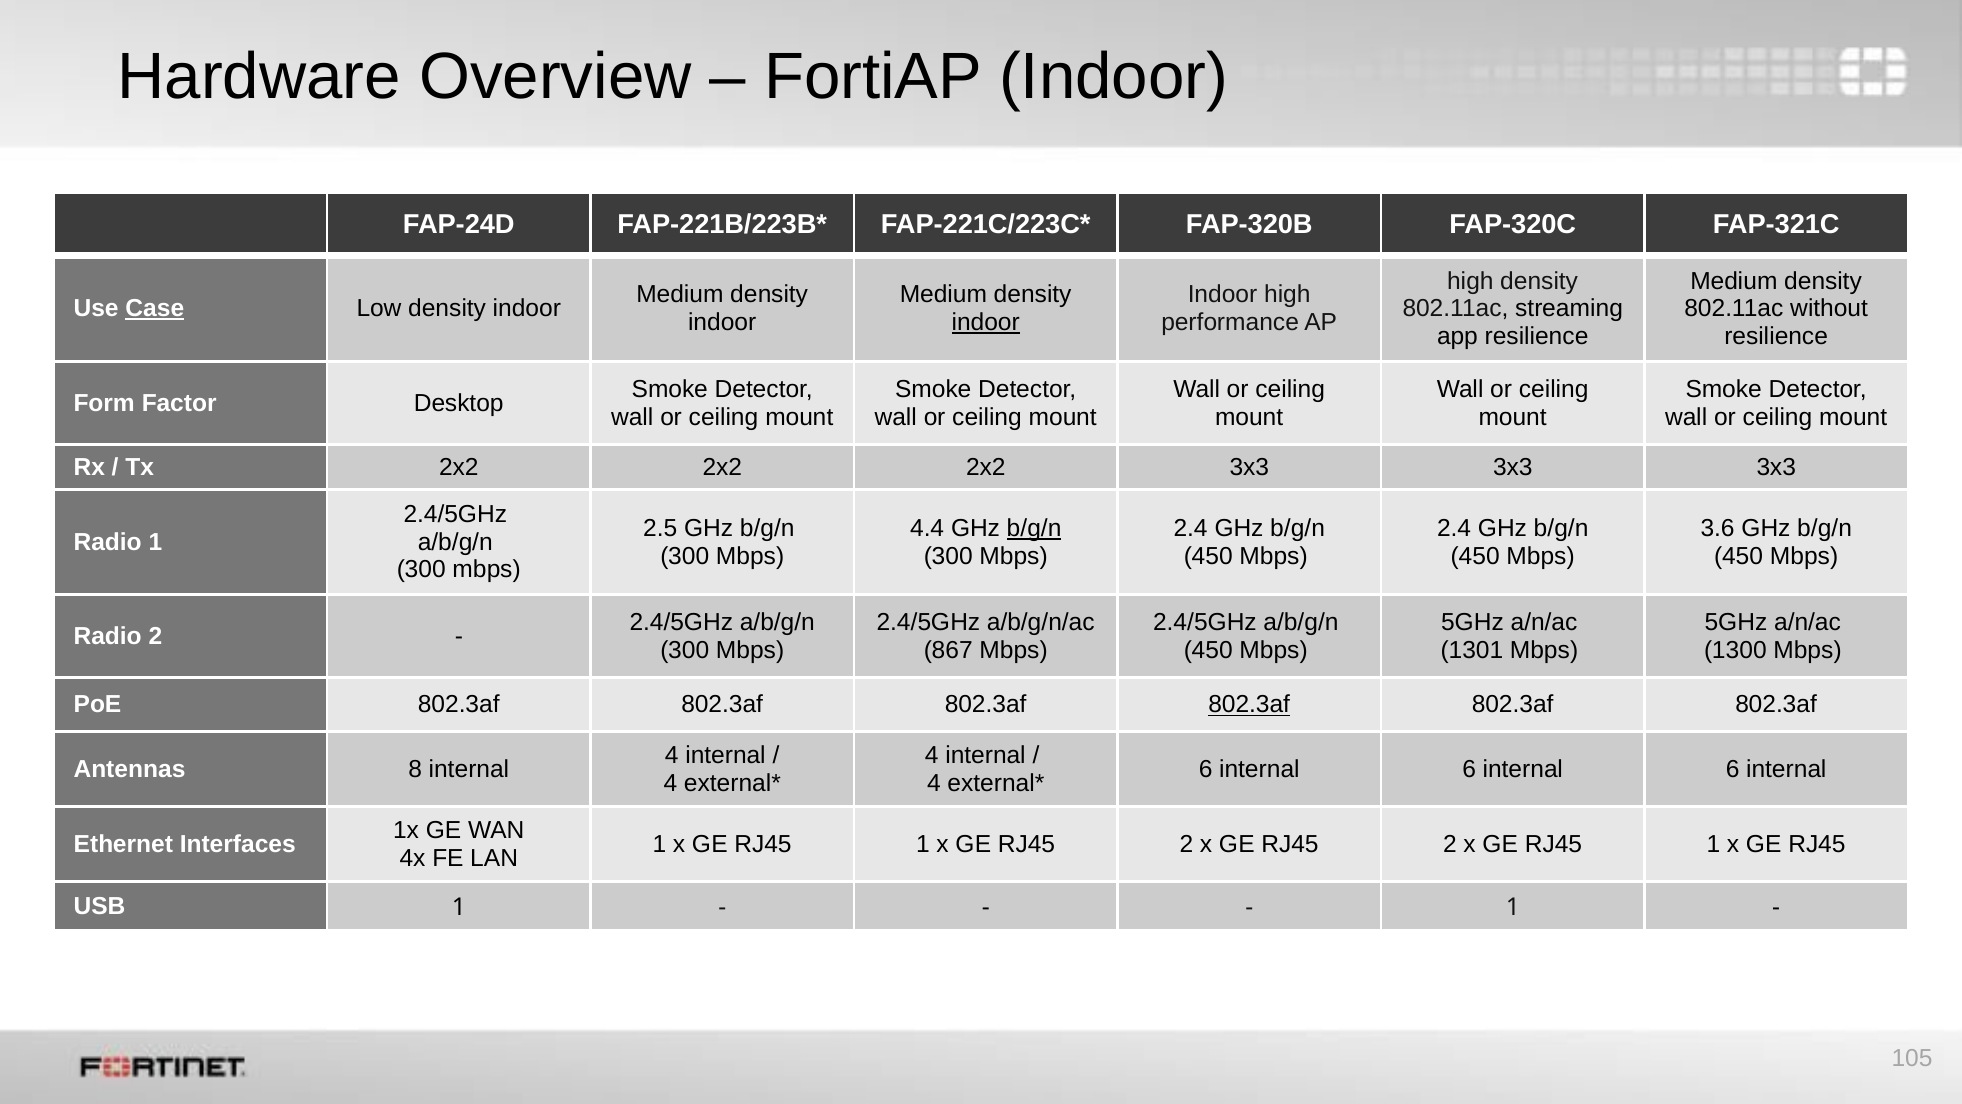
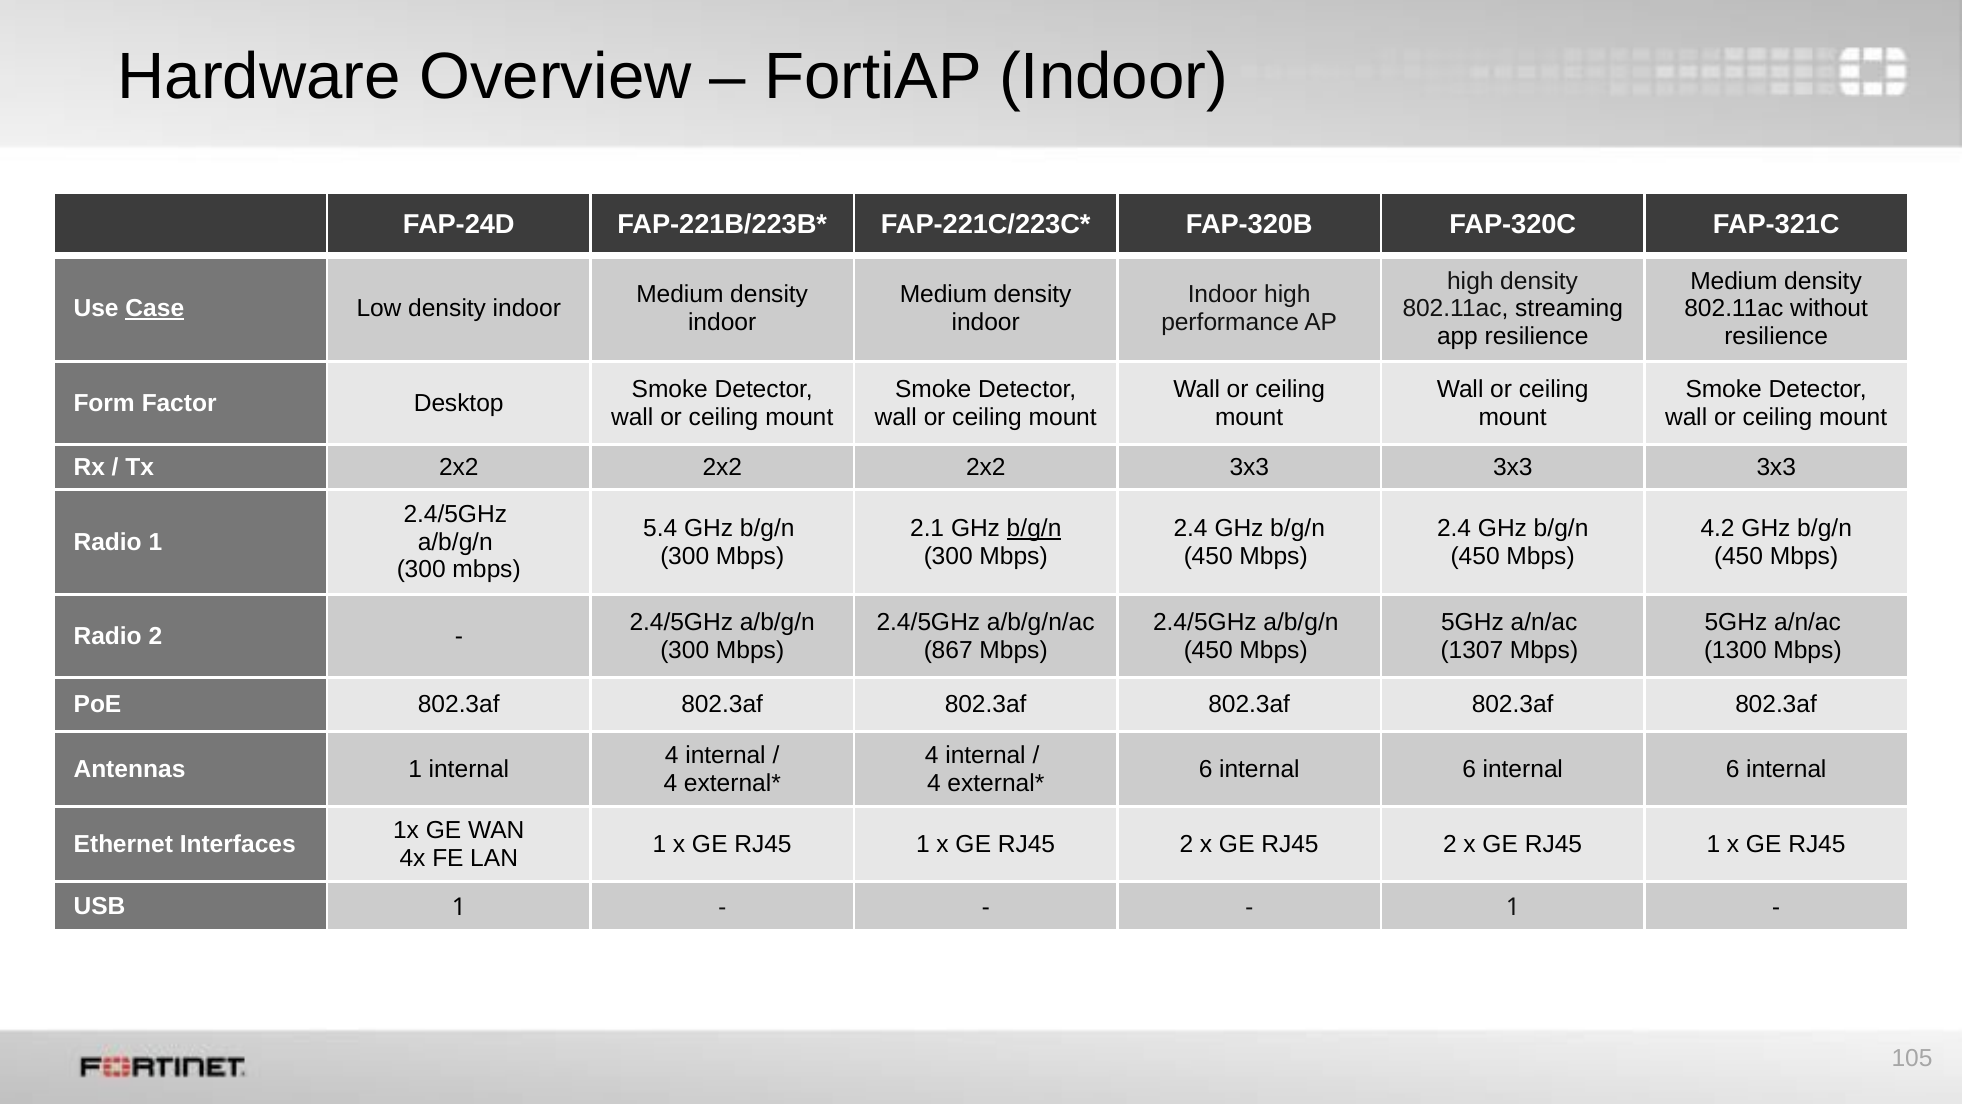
indoor at (986, 322) underline: present -> none
2.5: 2.5 -> 5.4
4.4: 4.4 -> 2.1
3.6: 3.6 -> 4.2
1301: 1301 -> 1307
802.3af at (1249, 705) underline: present -> none
Antennas 8: 8 -> 1
